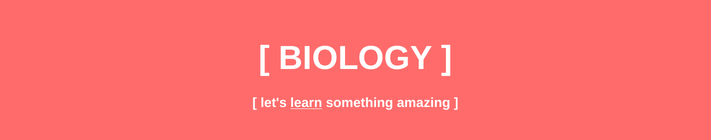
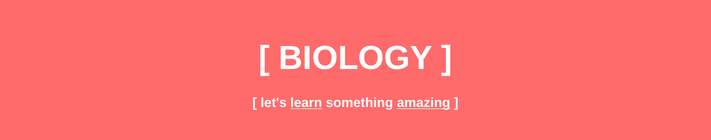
amazing underline: none -> present
